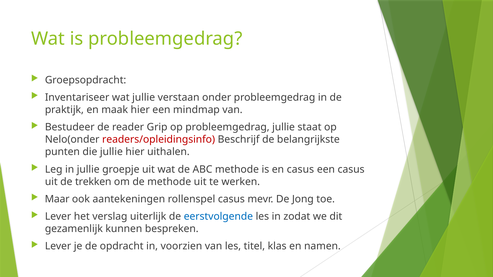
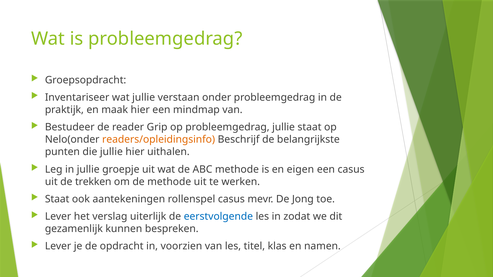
readers/opleidingsinfo colour: red -> orange
en casus: casus -> eigen
Maar at (57, 199): Maar -> Staat
